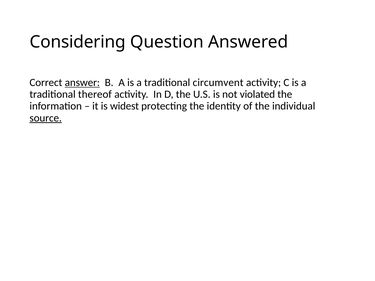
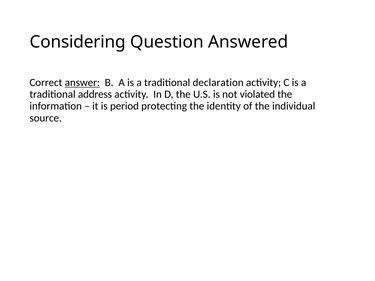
circumvent: circumvent -> declaration
thereof: thereof -> address
widest: widest -> period
source underline: present -> none
